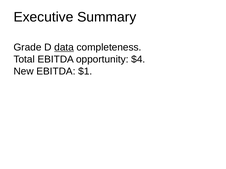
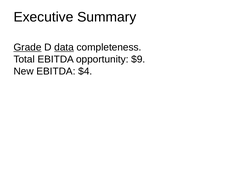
Grade underline: none -> present
$4: $4 -> $9
$1: $1 -> $4
